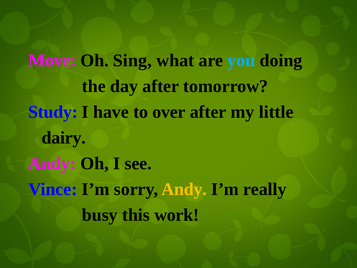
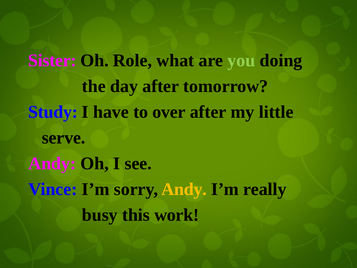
Move: Move -> Sister
Sing: Sing -> Role
you colour: light blue -> light green
dairy: dairy -> serve
